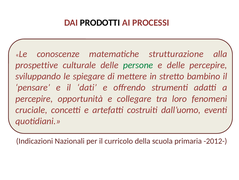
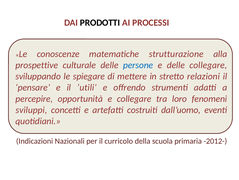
persone colour: green -> blue
delle percepire: percepire -> collegare
bambino: bambino -> relazioni
dati: dati -> utili
cruciale: cruciale -> sviluppi
